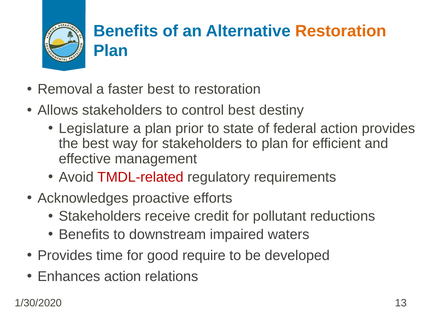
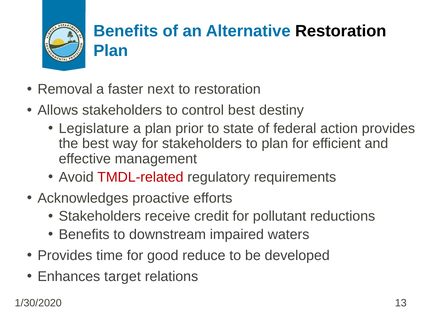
Restoration at (341, 31) colour: orange -> black
faster best: best -> next
require: require -> reduce
Enhances action: action -> target
